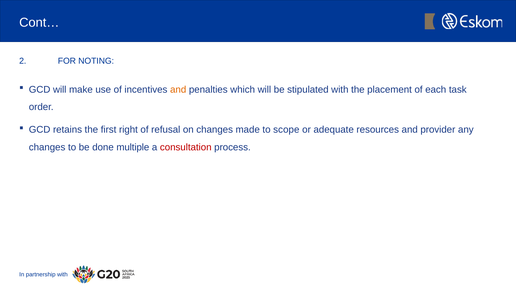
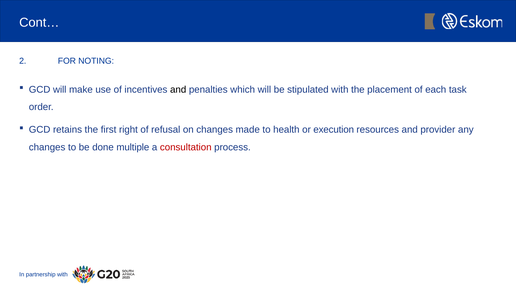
and at (178, 90) colour: orange -> black
scope: scope -> health
adequate: adequate -> execution
